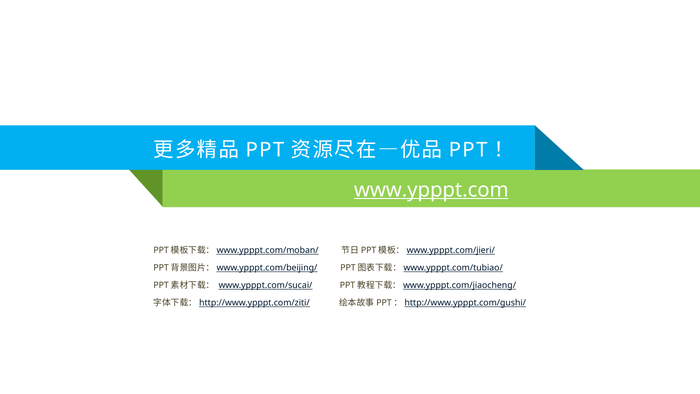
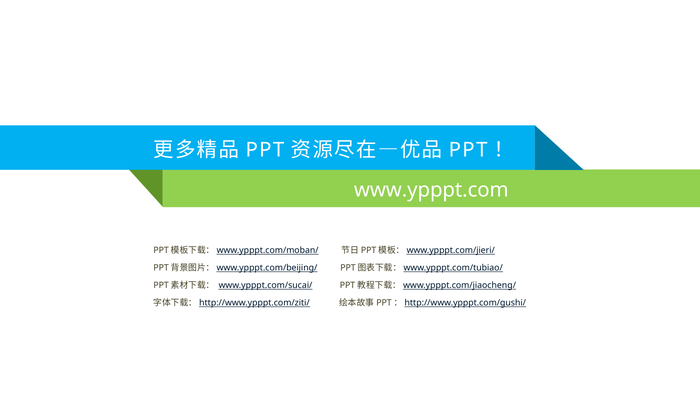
www.ypppt.com underline: present -> none
